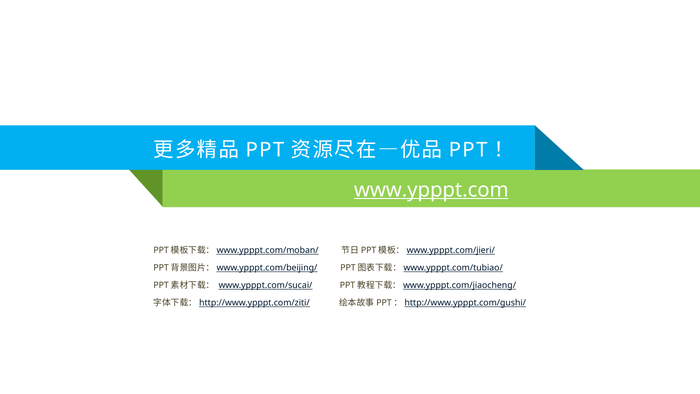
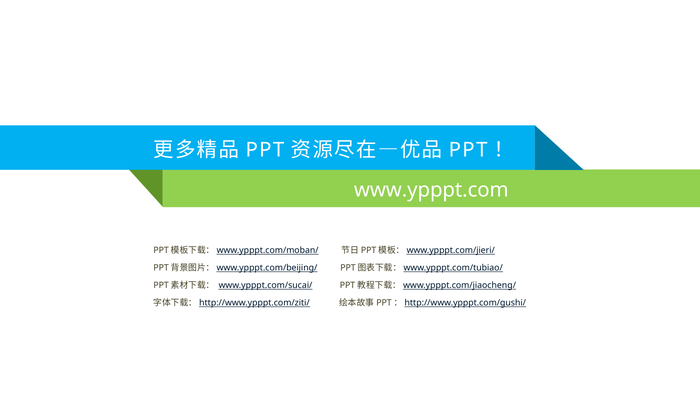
www.ypppt.com underline: present -> none
